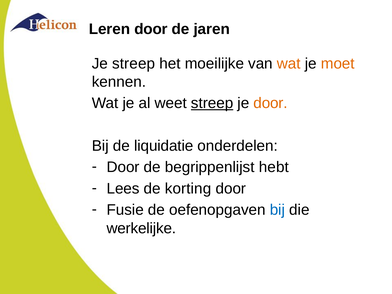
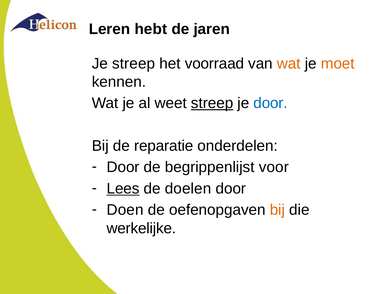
Leren door: door -> hebt
moeilijke: moeilijke -> voorraad
door at (271, 103) colour: orange -> blue
liquidatie: liquidatie -> reparatie
hebt: hebt -> voor
Lees underline: none -> present
korting: korting -> doelen
Fusie: Fusie -> Doen
bij at (277, 210) colour: blue -> orange
